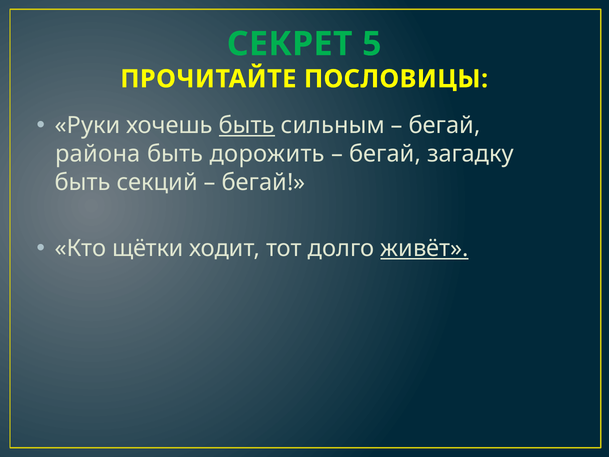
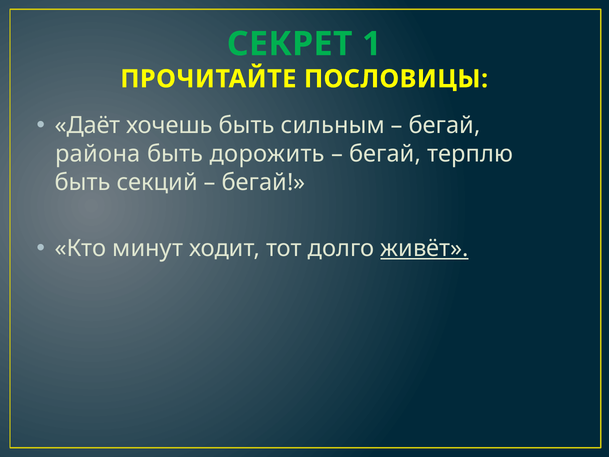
5: 5 -> 1
Руки: Руки -> Даёт
быть at (247, 125) underline: present -> none
загадку: загадку -> терплю
щётки: щётки -> минут
